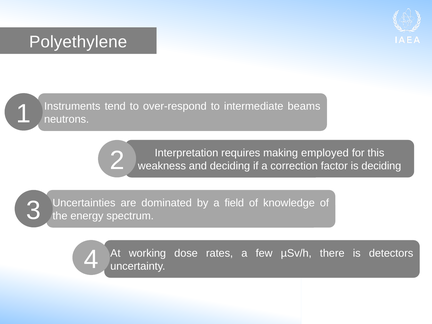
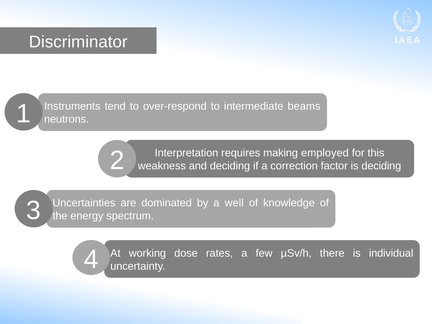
Polyethylene: Polyethylene -> Discriminator
field: field -> well
detectors: detectors -> individual
